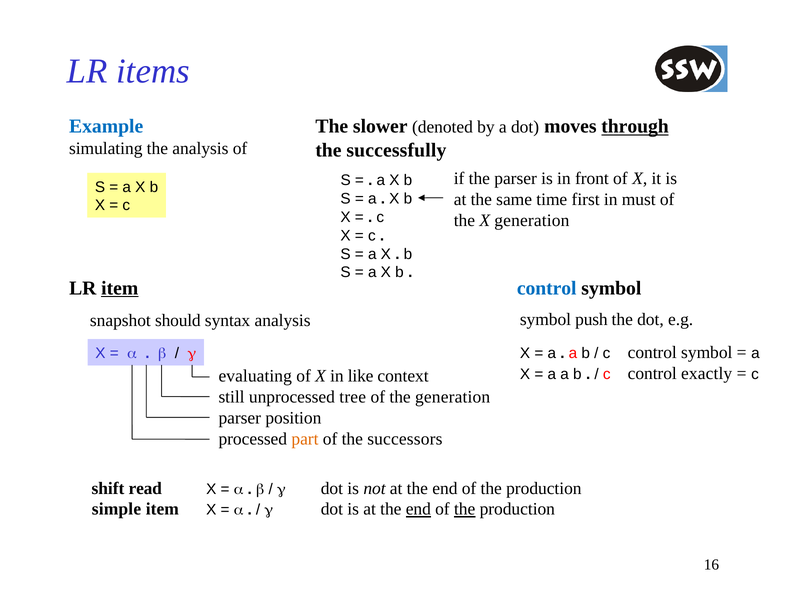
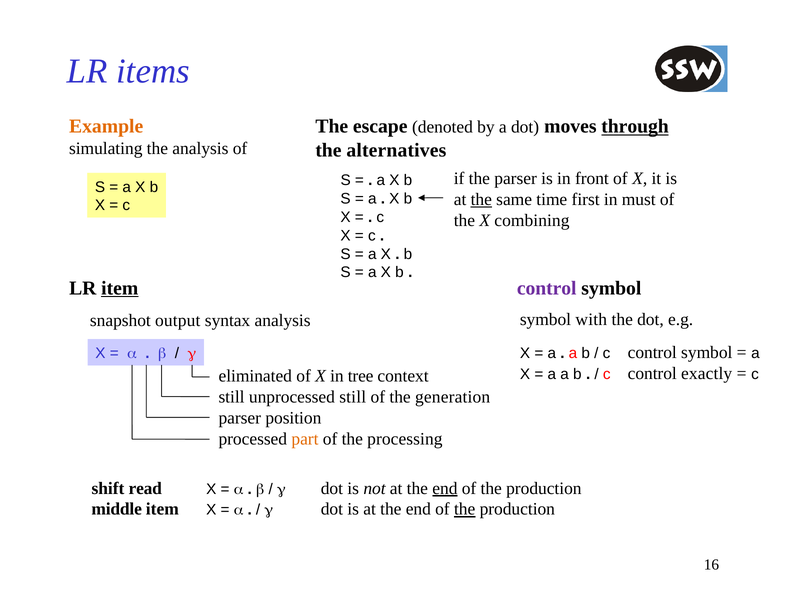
Example colour: blue -> orange
slower: slower -> escape
successfully: successfully -> alternatives
the at (481, 199) underline: none -> present
X generation: generation -> combining
control at (547, 288) colour: blue -> purple
push: push -> with
should: should -> output
evaluating: evaluating -> eliminated
like: like -> tree
unprocessed tree: tree -> still
successors: successors -> processing
end at (445, 488) underline: none -> present
simple: simple -> middle
end at (418, 509) underline: present -> none
